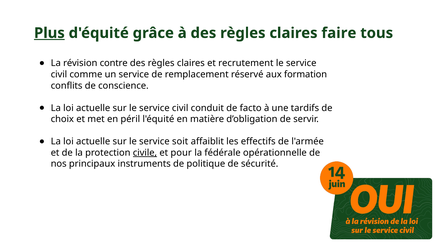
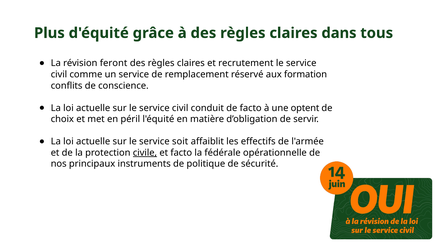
Plus underline: present -> none
faire: faire -> dans
contre: contre -> feront
tardifs: tardifs -> optent
et pour: pour -> facto
